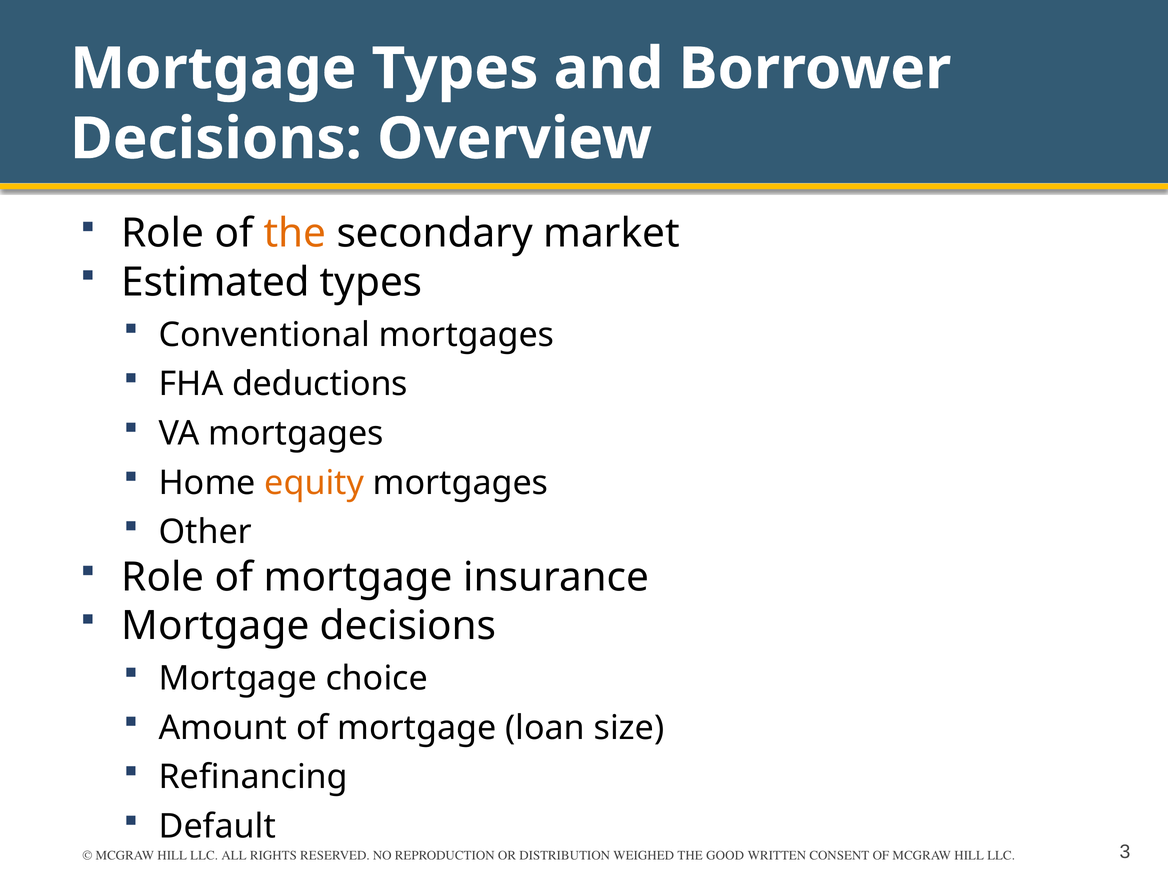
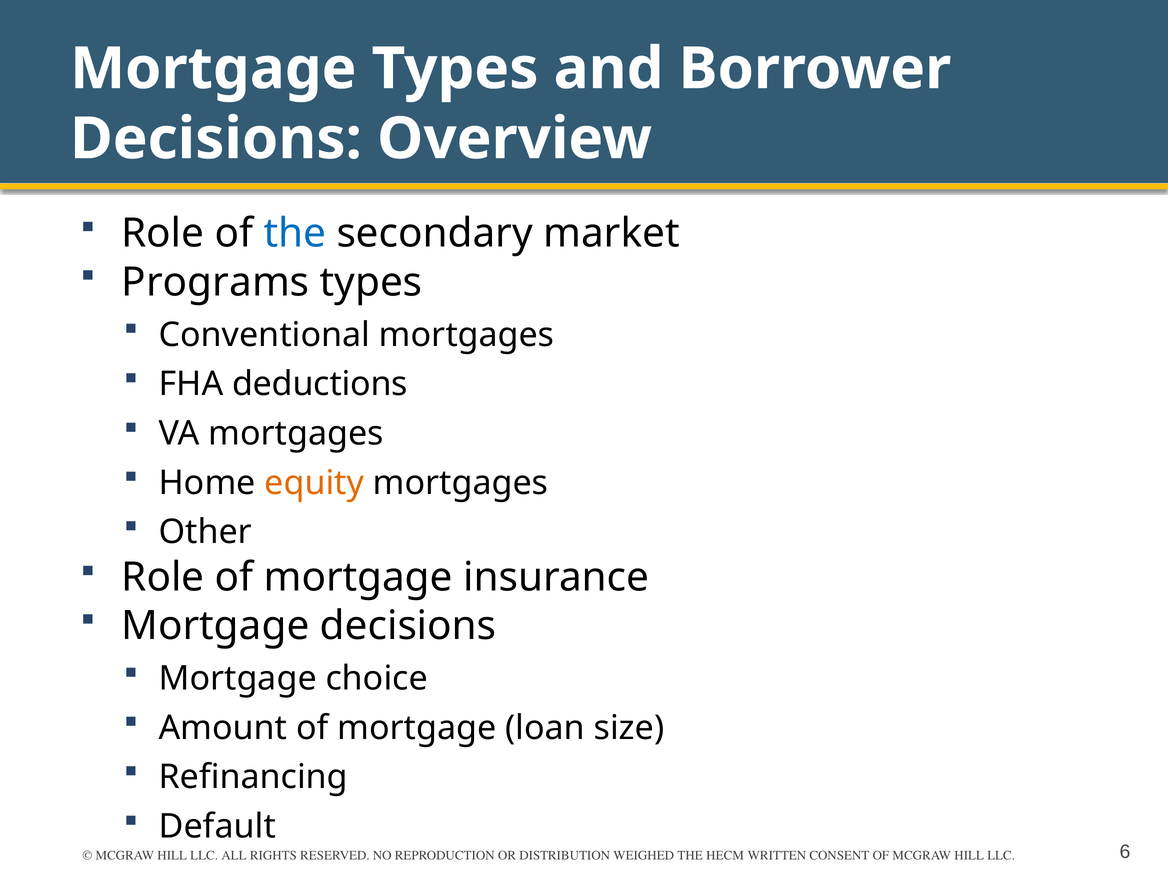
the at (295, 234) colour: orange -> blue
Estimated: Estimated -> Programs
GOOD: GOOD -> HECM
3: 3 -> 6
